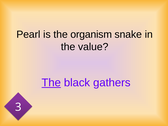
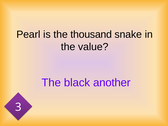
organism: organism -> thousand
The at (51, 83) underline: present -> none
gathers: gathers -> another
